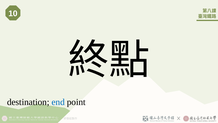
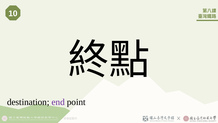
end colour: blue -> purple
